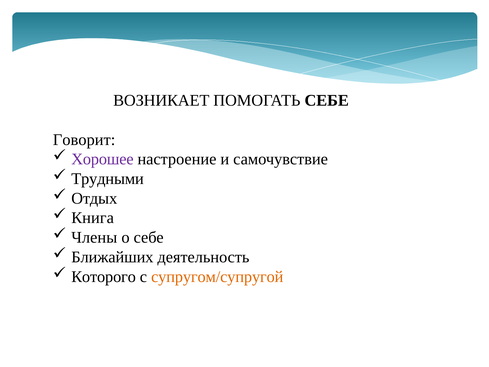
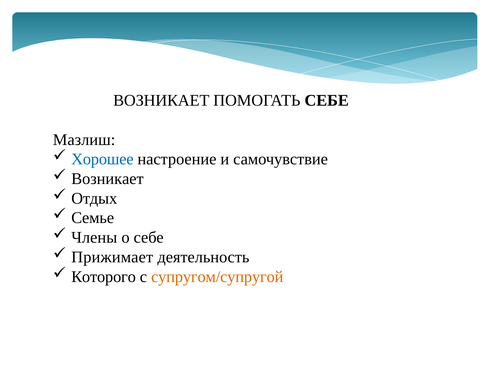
Говорит: Говорит -> Мазлиш
Хорошее colour: purple -> blue
Трудными at (108, 179): Трудными -> Возникает
Книга: Книга -> Семье
Ближайших: Ближайших -> Прижимает
